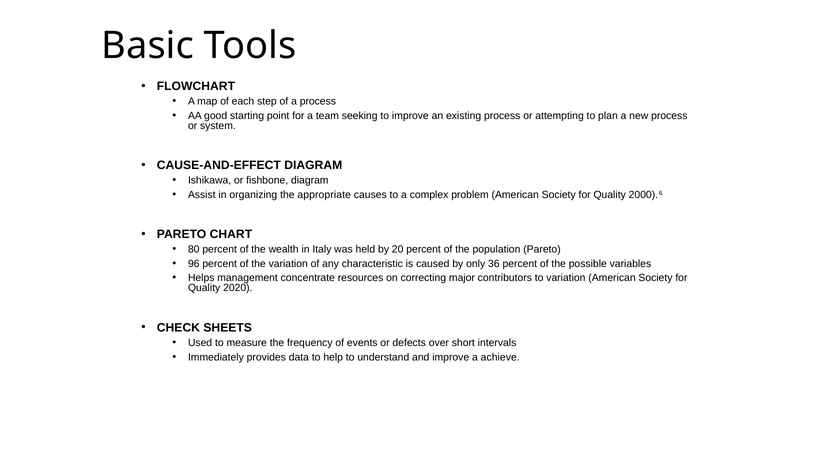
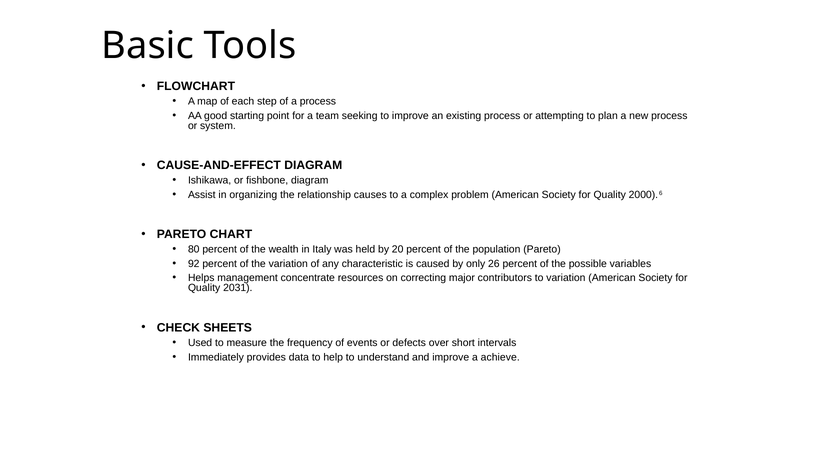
appropriate: appropriate -> relationship
96: 96 -> 92
36: 36 -> 26
2020: 2020 -> 2031
